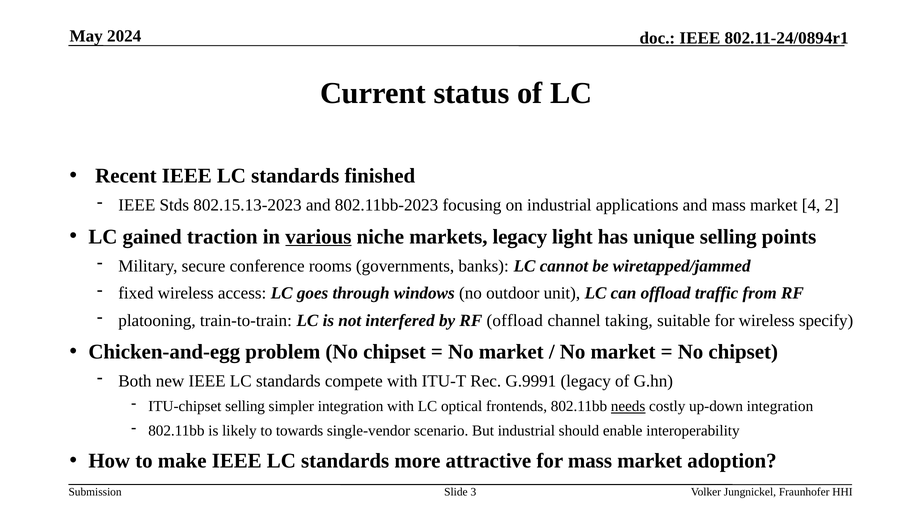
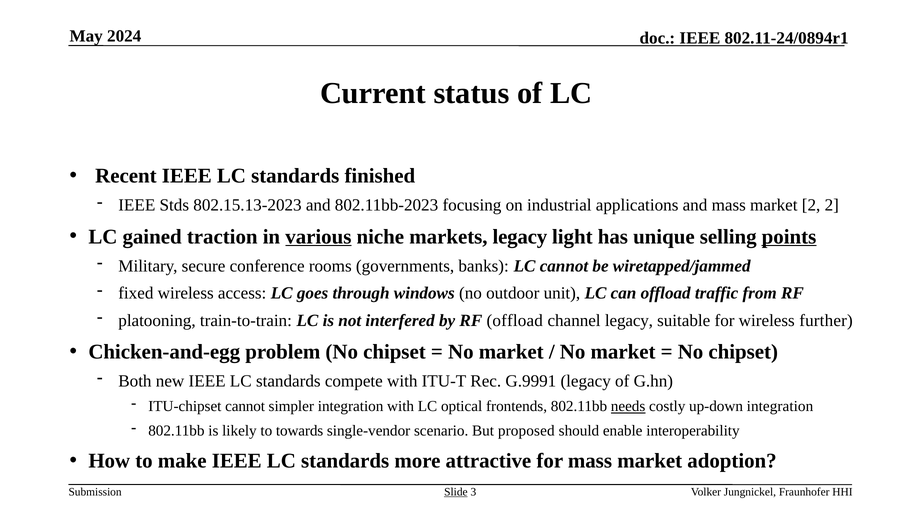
market 4: 4 -> 2
points underline: none -> present
channel taking: taking -> legacy
specify: specify -> further
ITU-chipset selling: selling -> cannot
But industrial: industrial -> proposed
Slide underline: none -> present
